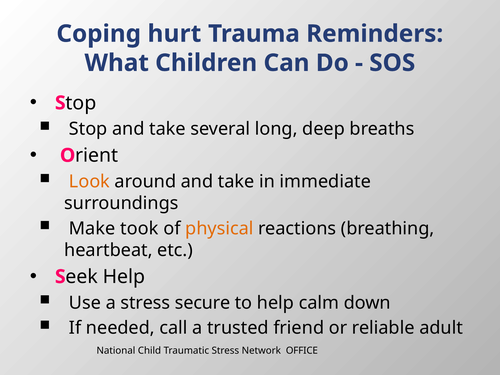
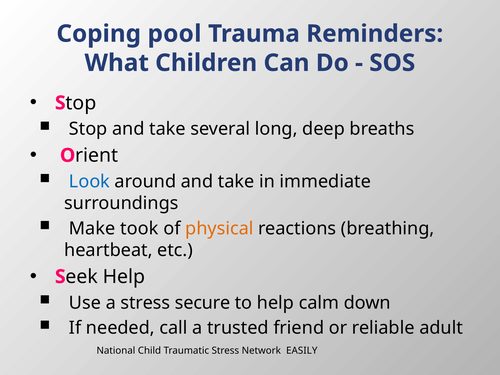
hurt: hurt -> pool
Look colour: orange -> blue
OFFICE: OFFICE -> EASILY
